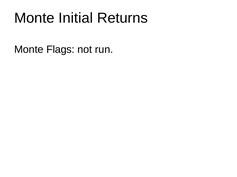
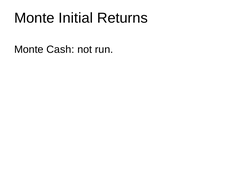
Flags: Flags -> Cash
